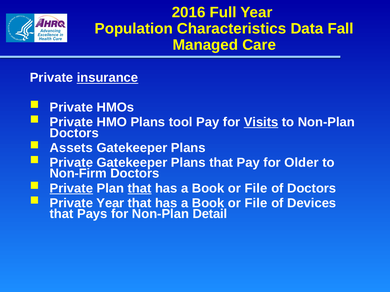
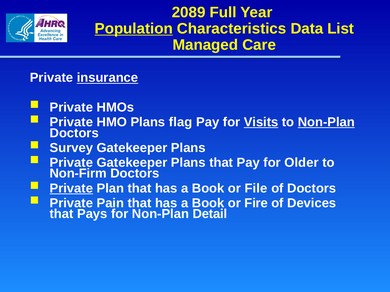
2016: 2016 -> 2089
Population underline: none -> present
Fall: Fall -> List
tool: tool -> flag
Non-Plan at (326, 122) underline: none -> present
Assets: Assets -> Survey
that at (140, 189) underline: present -> none
Private Year: Year -> Pain
File at (256, 203): File -> Fire
